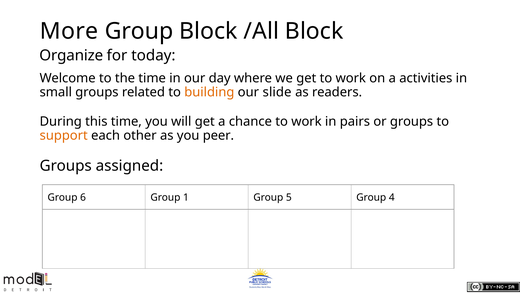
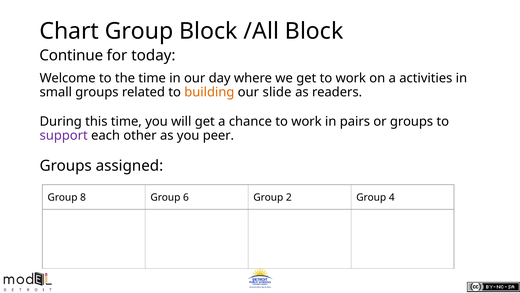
More: More -> Chart
Organize: Organize -> Continue
support colour: orange -> purple
6: 6 -> 8
1: 1 -> 6
5: 5 -> 2
